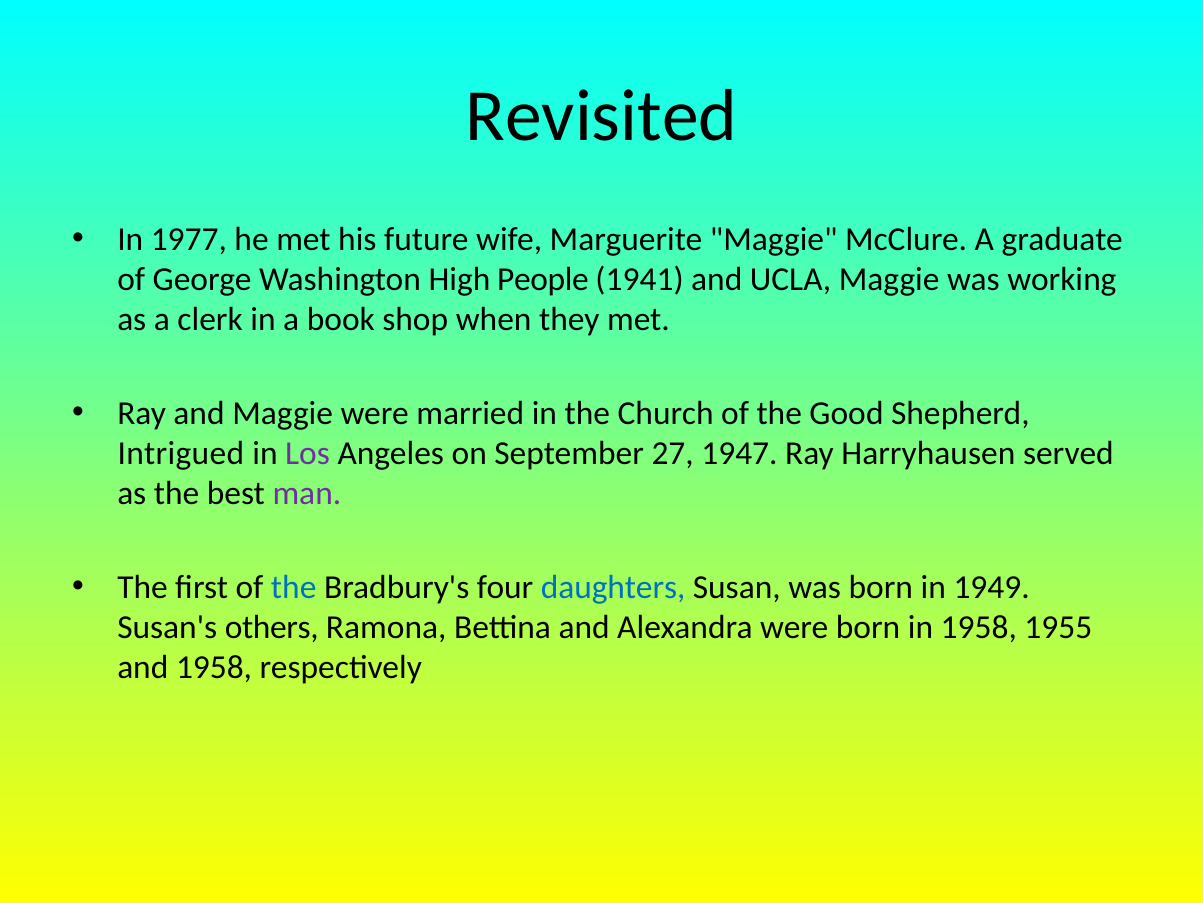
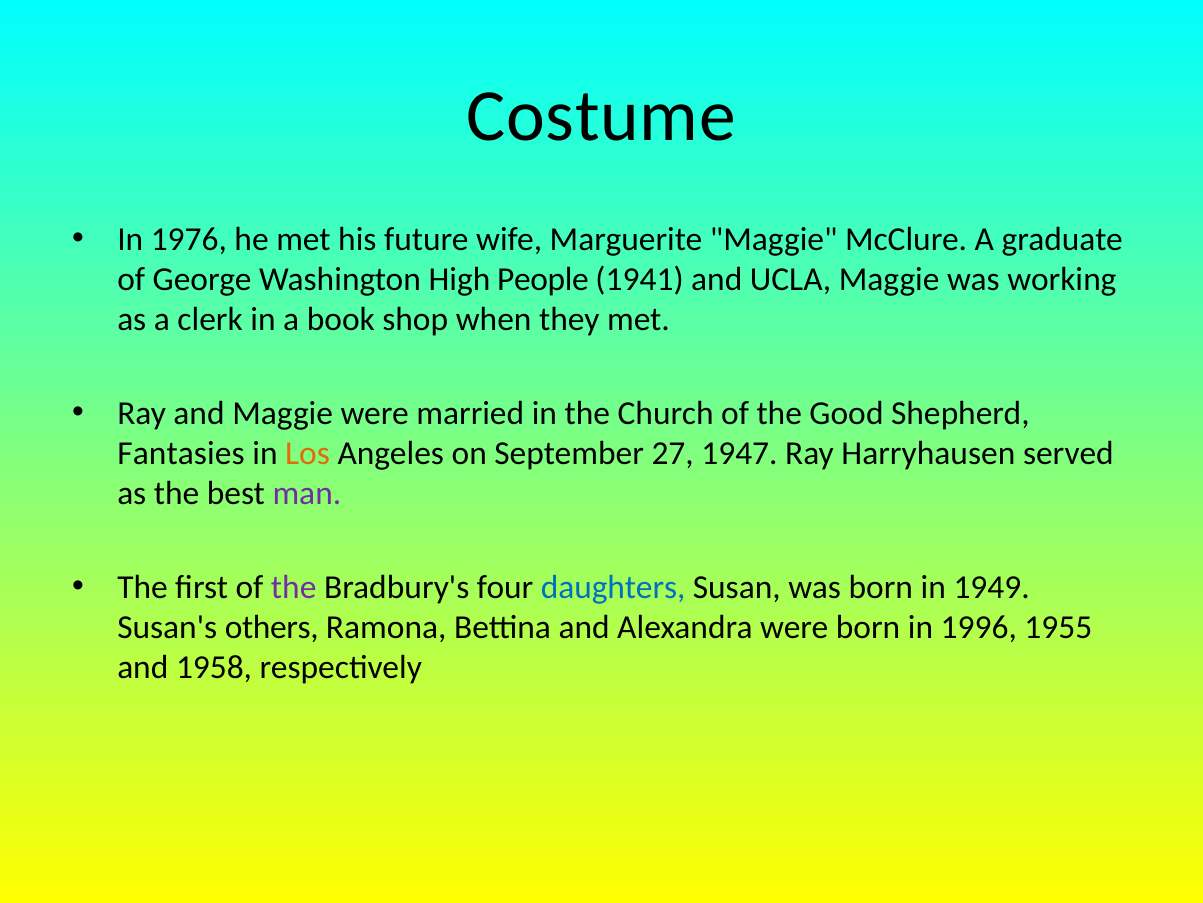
Revisited: Revisited -> Costume
1977: 1977 -> 1976
Intrigued: Intrigued -> Fantasies
Los colour: purple -> orange
the at (294, 587) colour: blue -> purple
in 1958: 1958 -> 1996
